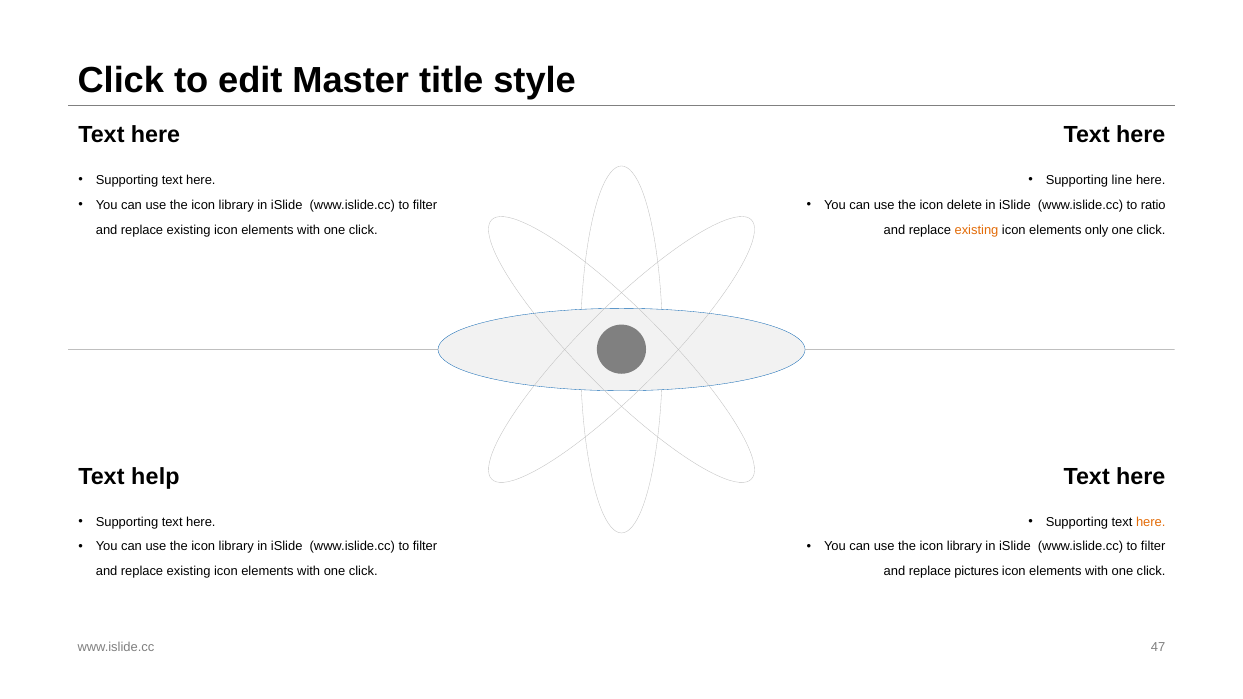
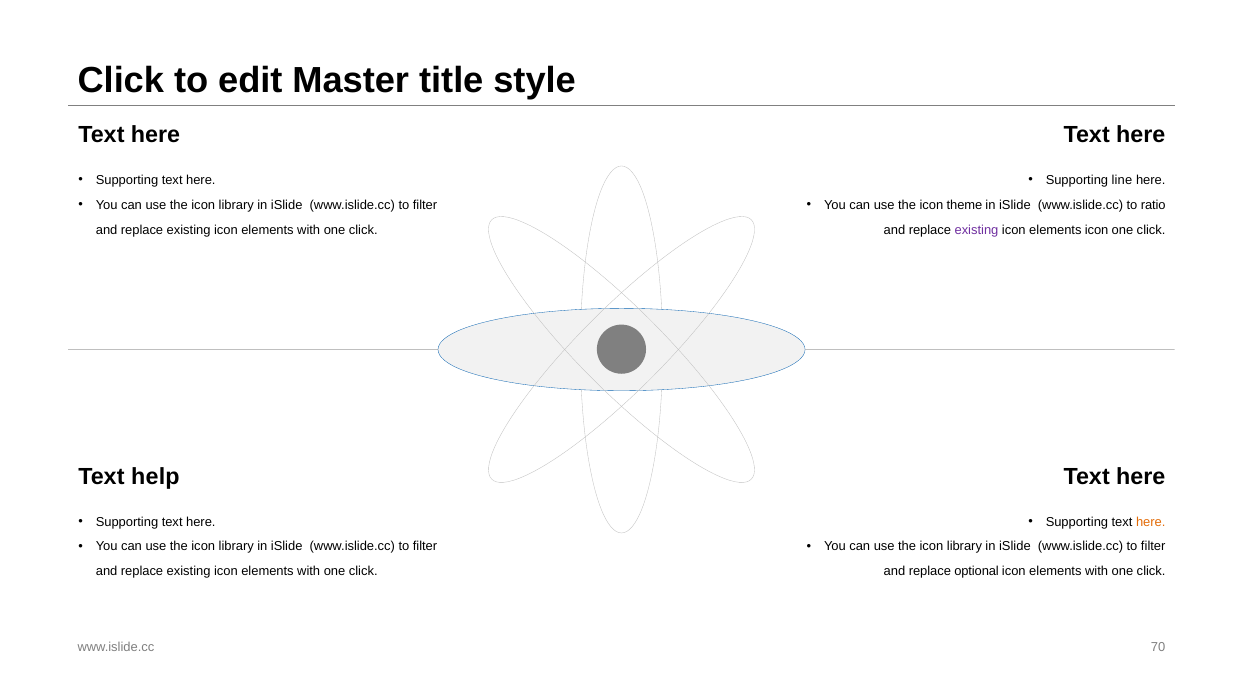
delete: delete -> theme
existing at (976, 230) colour: orange -> purple
elements only: only -> icon
pictures: pictures -> optional
47: 47 -> 70
